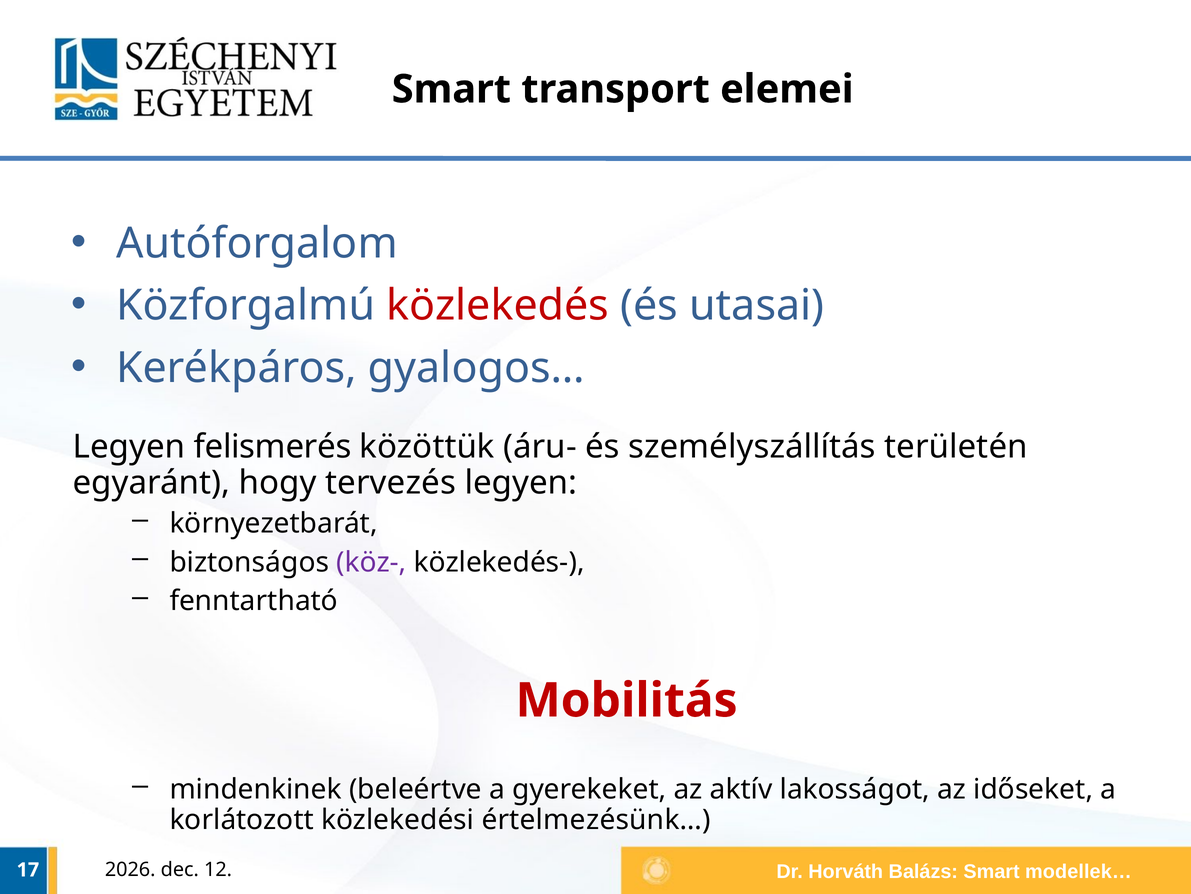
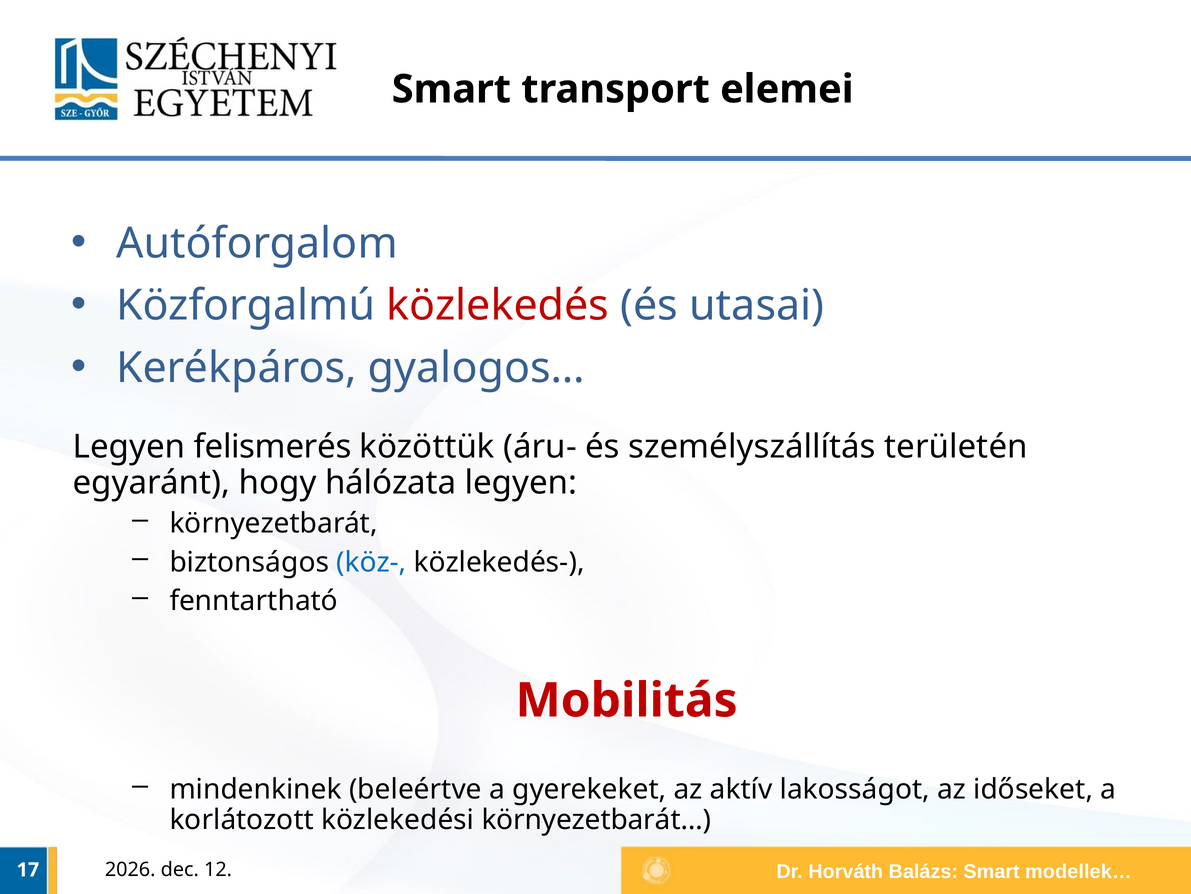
tervezés: tervezés -> hálózata
köz- colour: purple -> blue
értelmezésünk…: értelmezésünk… -> környezetbarát…
